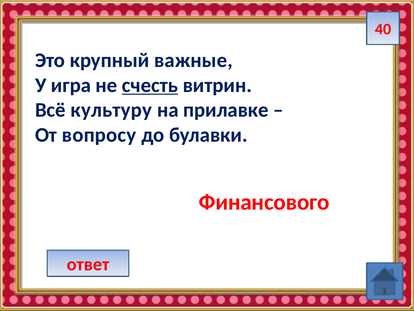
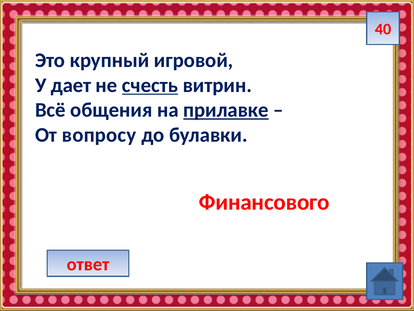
важные: важные -> игровой
игра: игра -> дает
культуру: культуру -> общения
прилавке underline: none -> present
